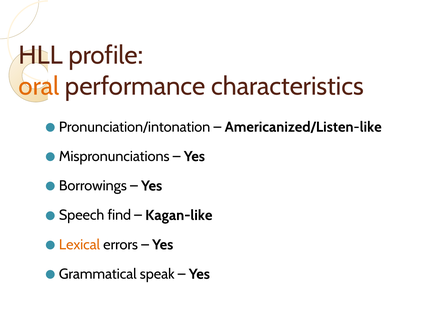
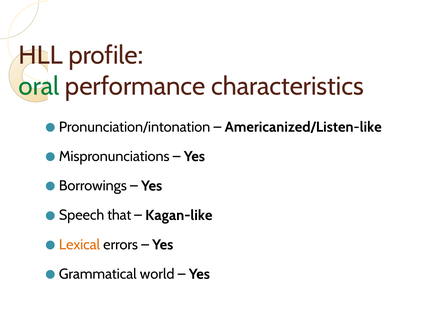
oral colour: orange -> green
find: find -> that
speak: speak -> world
